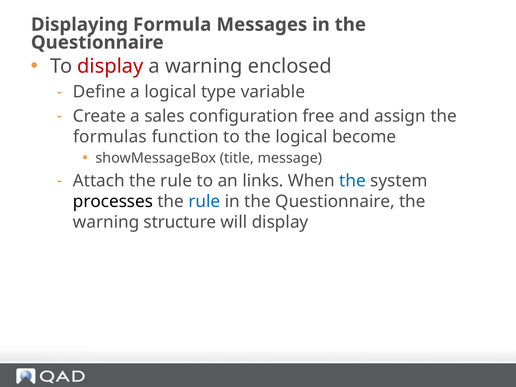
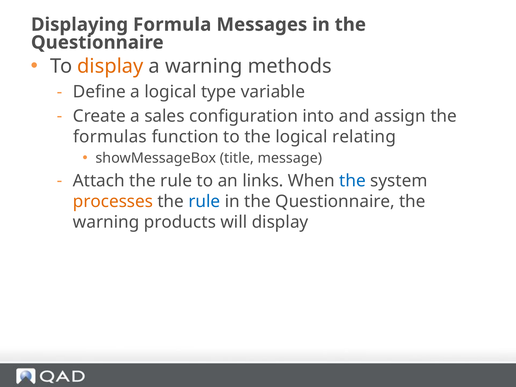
display at (110, 66) colour: red -> orange
enclosed: enclosed -> methods
free: free -> into
become: become -> relating
processes colour: black -> orange
structure: structure -> products
